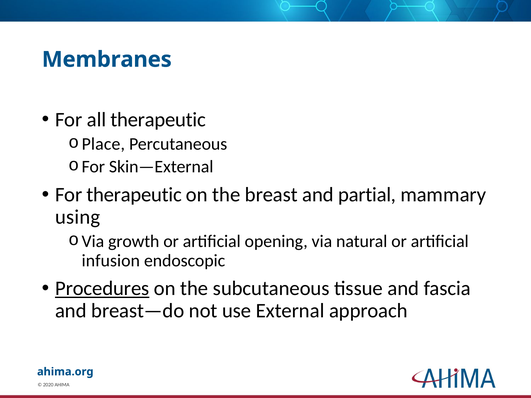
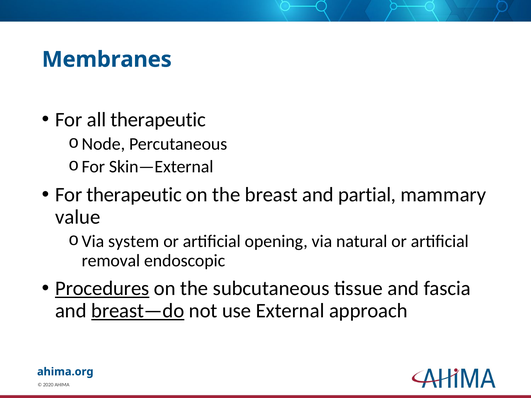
Place: Place -> Node
using: using -> value
growth: growth -> system
infusion: infusion -> removal
breast—do underline: none -> present
